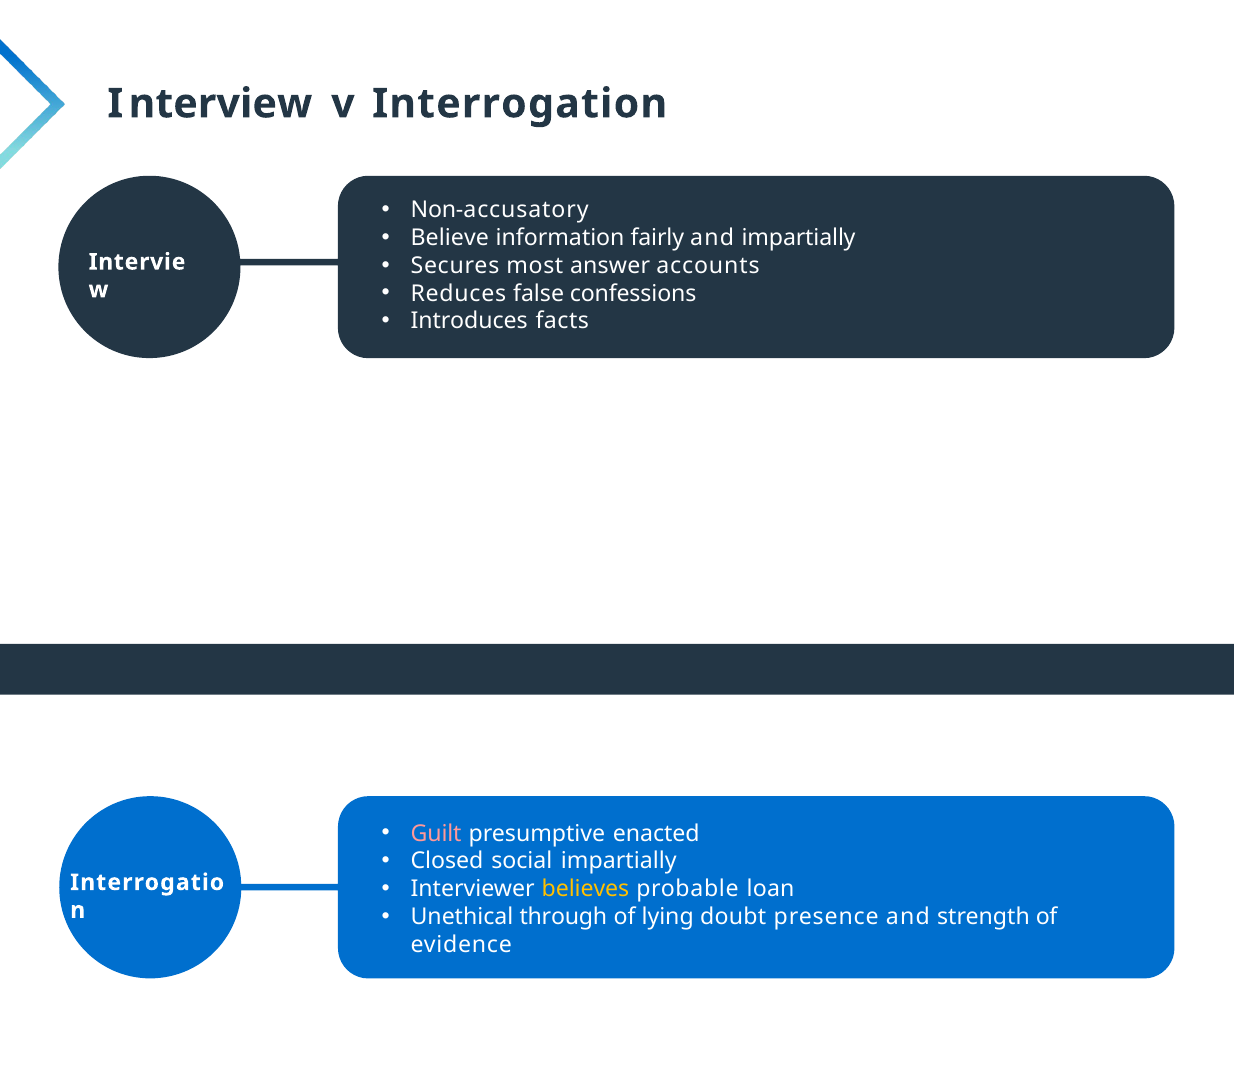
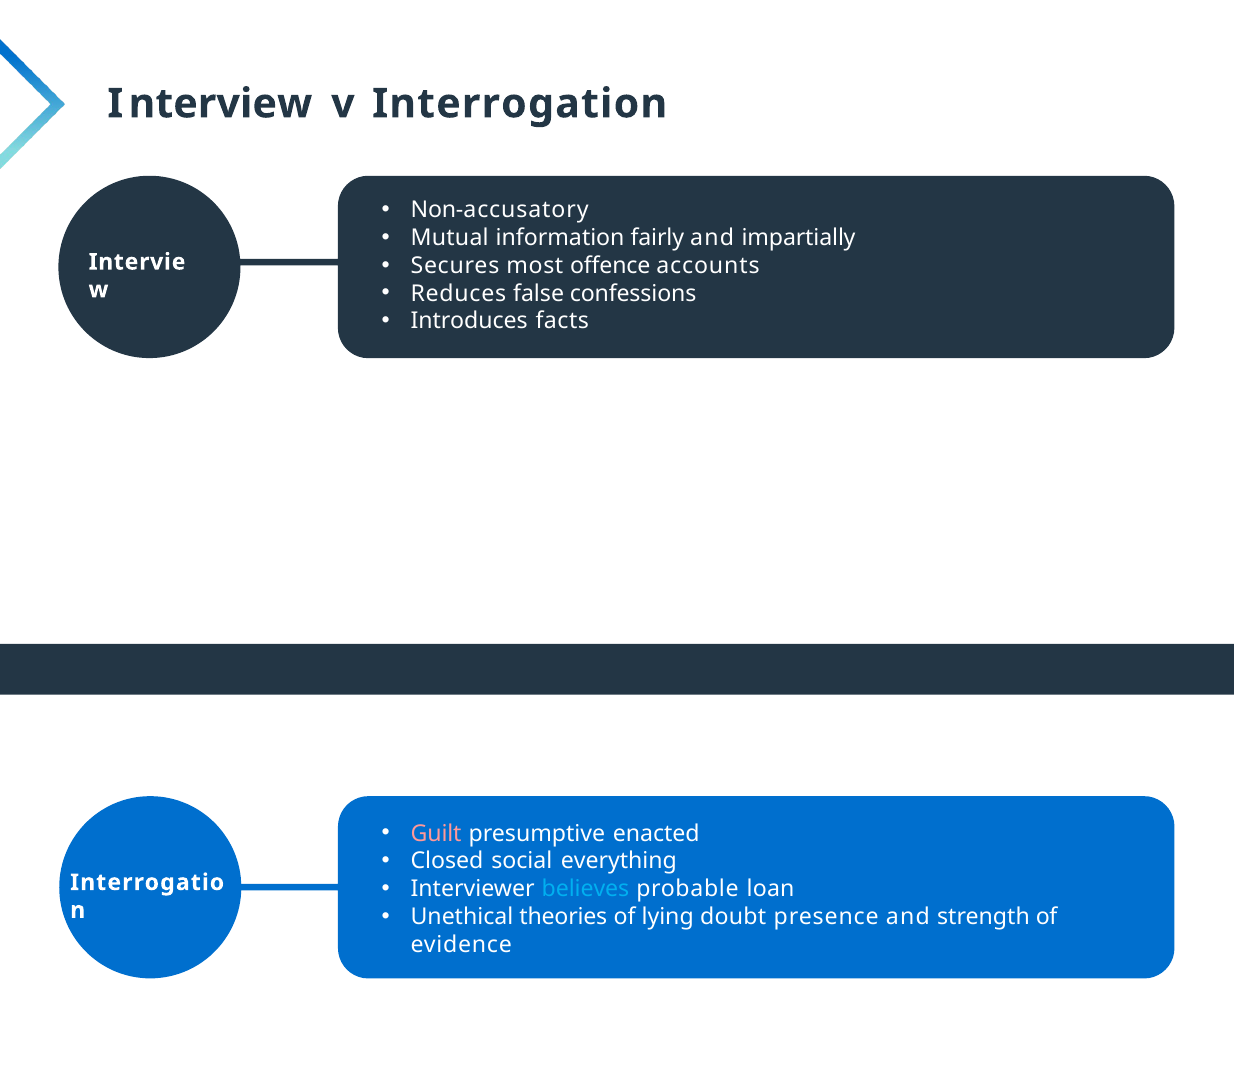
Believe: Believe -> Mutual
answer: answer -> offence
social impartially: impartially -> everything
believes colour: yellow -> light blue
through: through -> theories
